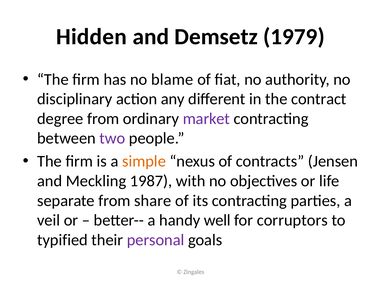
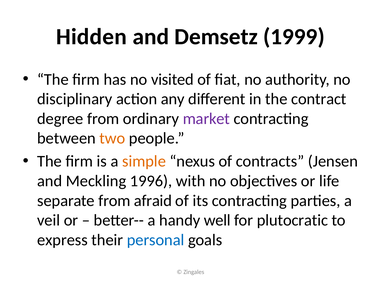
1979: 1979 -> 1999
blame: blame -> visited
two colour: purple -> orange
1987: 1987 -> 1996
share: share -> afraid
corruptors: corruptors -> plutocratic
typified: typified -> express
personal colour: purple -> blue
